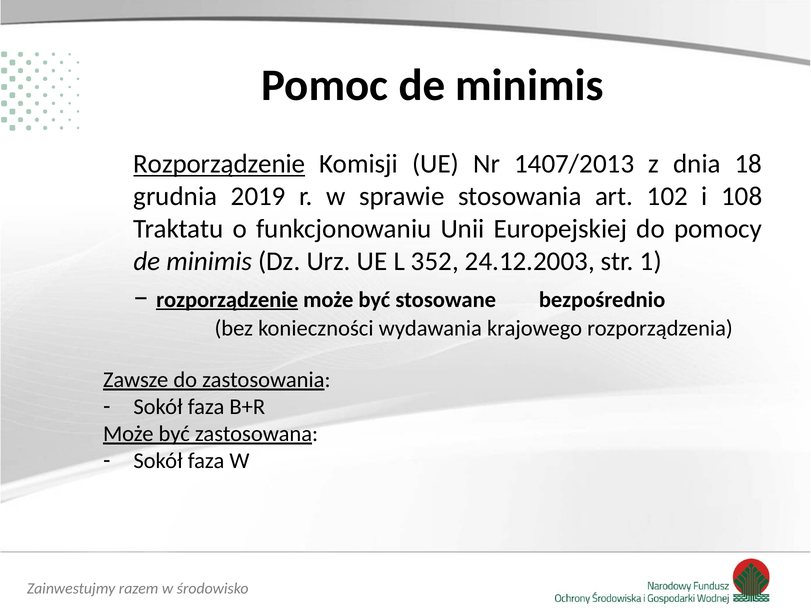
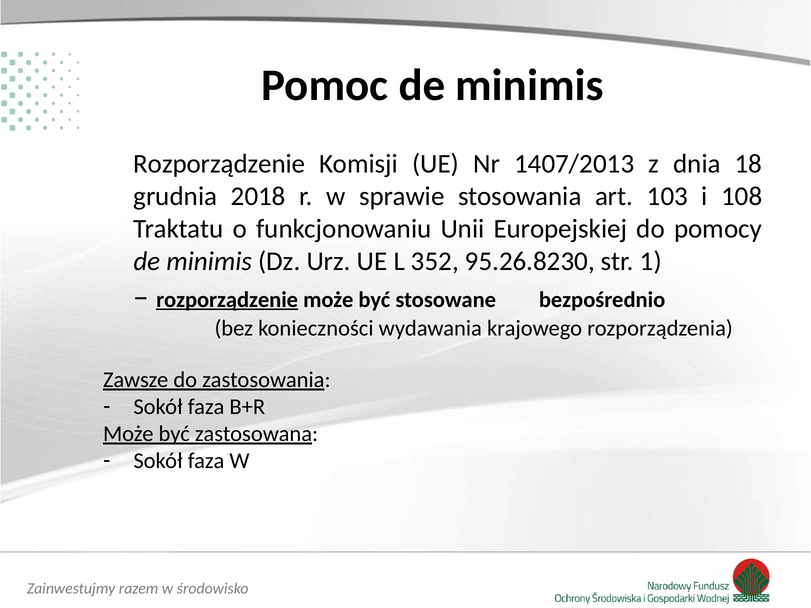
Rozporządzenie at (219, 164) underline: present -> none
2019: 2019 -> 2018
102: 102 -> 103
24.12.2003: 24.12.2003 -> 95.26.8230
